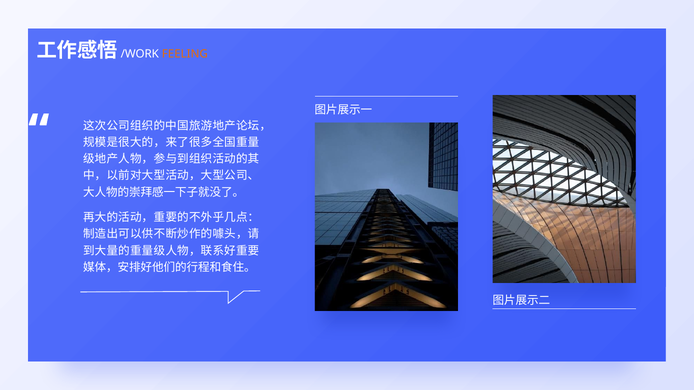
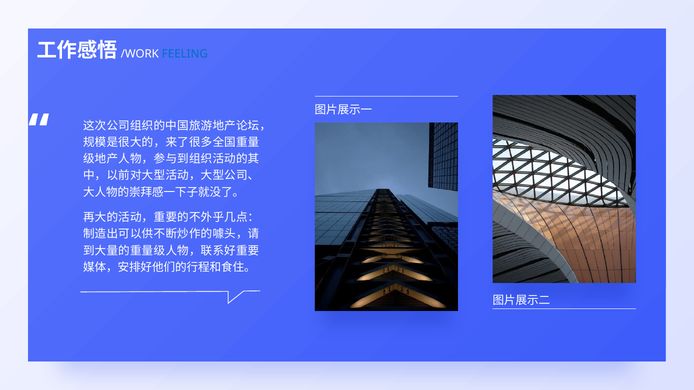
FEELING colour: orange -> blue
